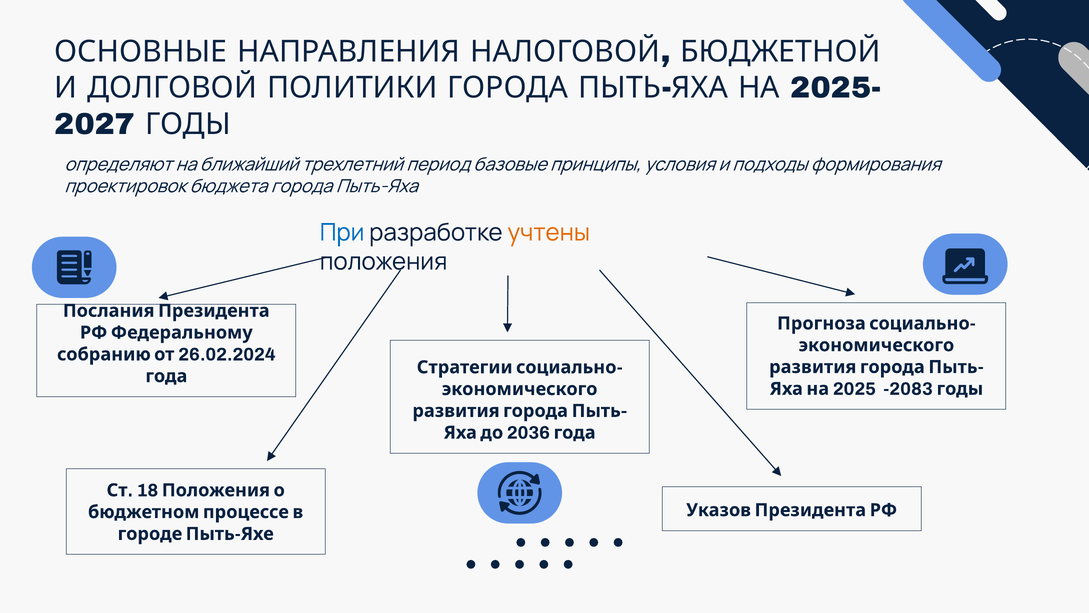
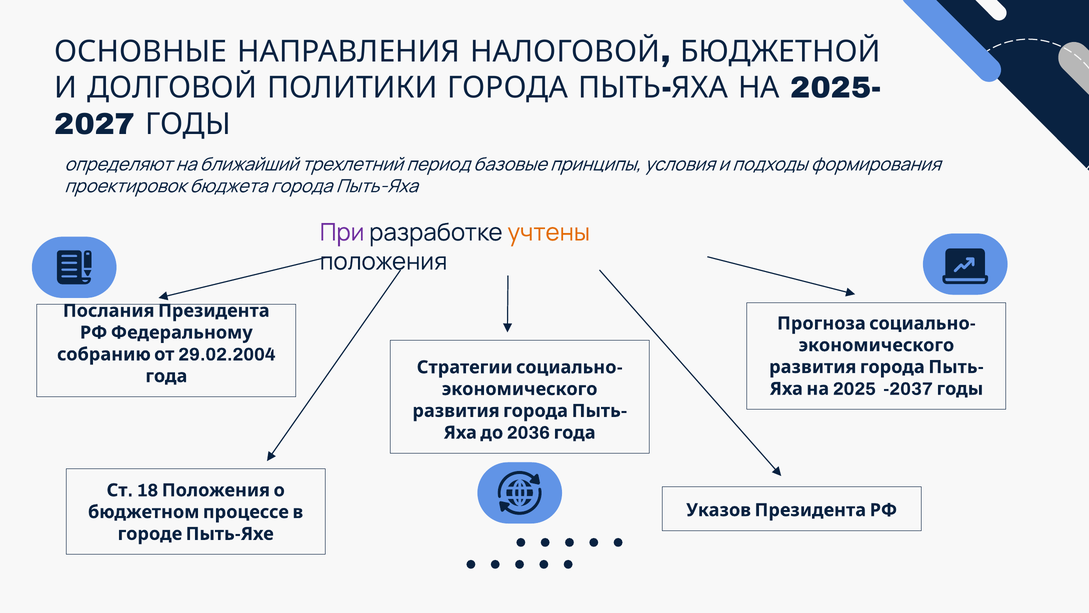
При colour: blue -> purple
26.02.2024: 26.02.2024 -> 29.02.2004
-2083: -2083 -> -2037
